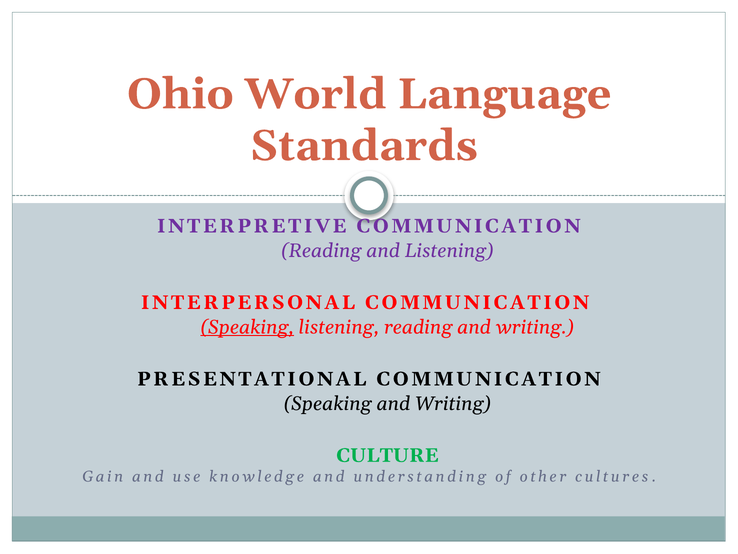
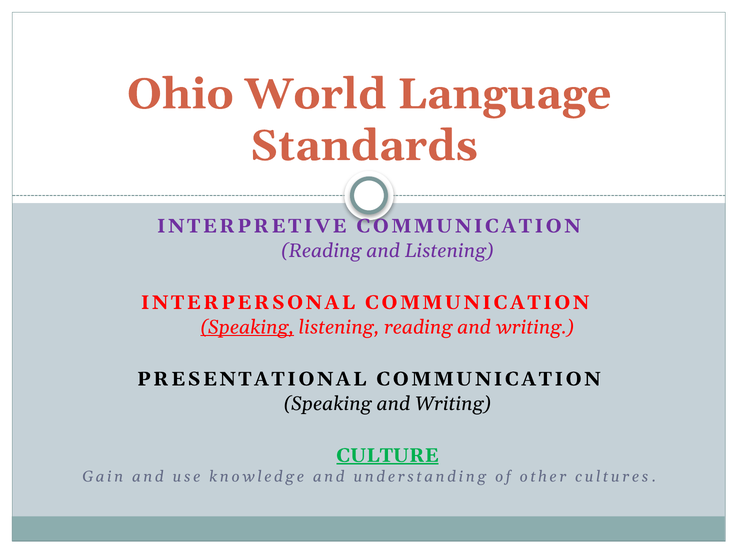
CULTURE underline: none -> present
